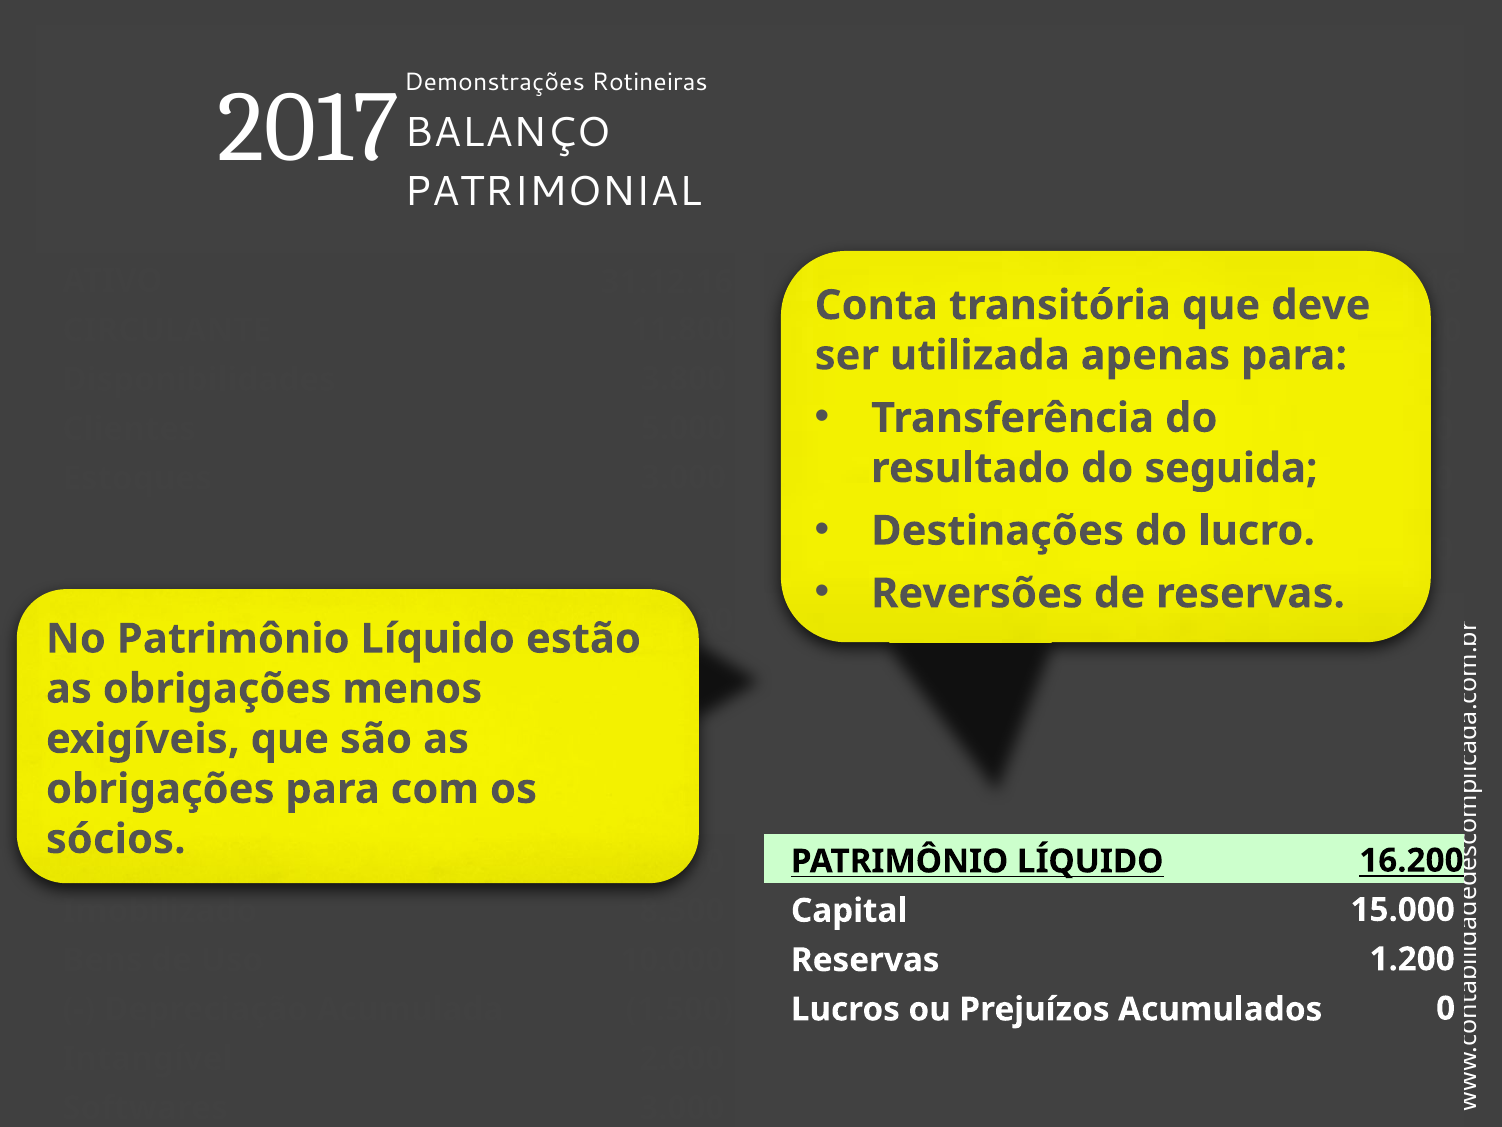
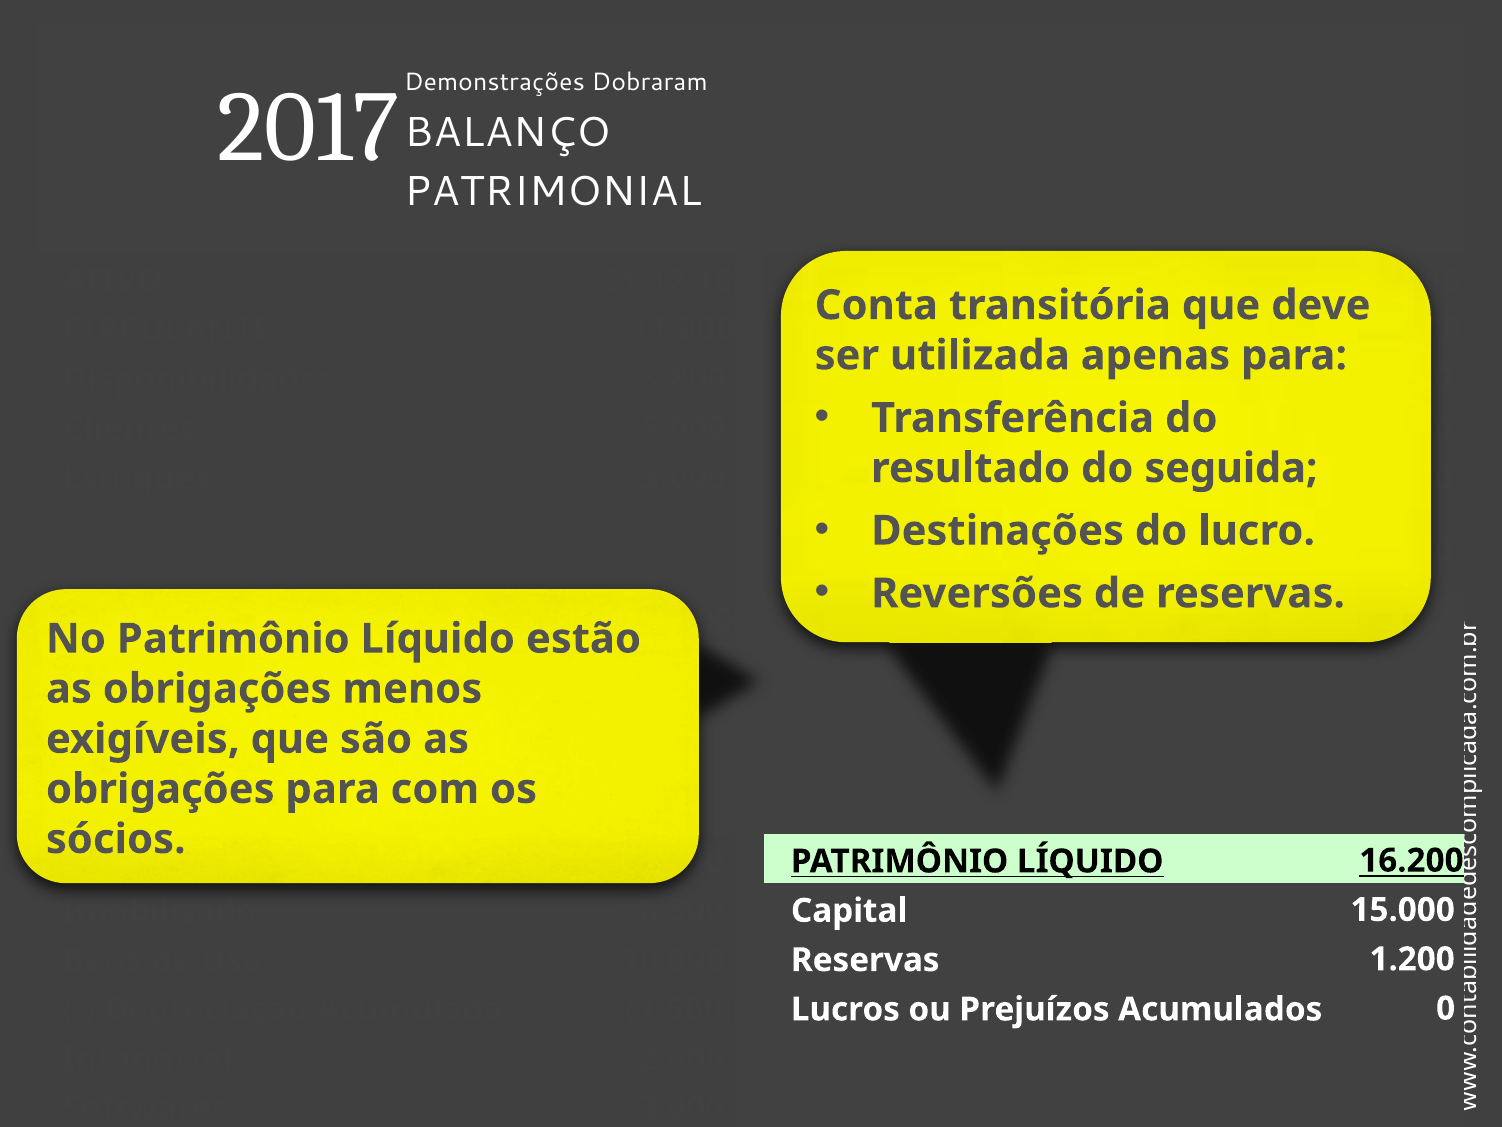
Rotineiras: Rotineiras -> Dobraram
